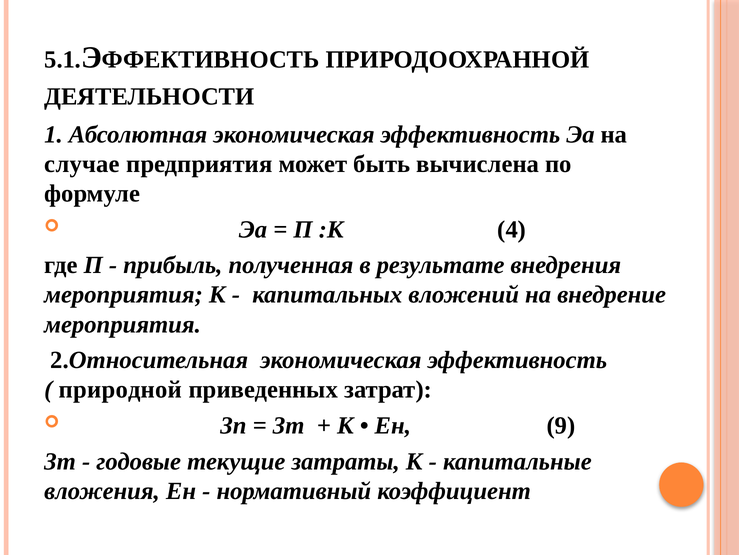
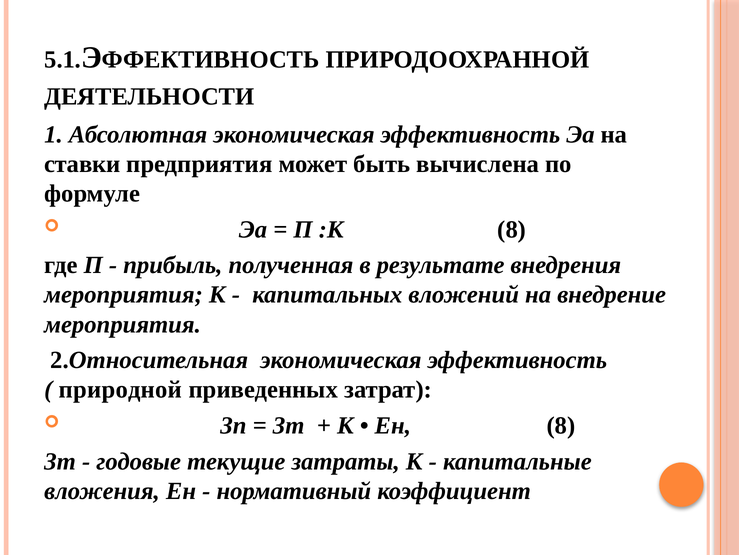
случае: случае -> ставки
:К 4: 4 -> 8
Ен 9: 9 -> 8
